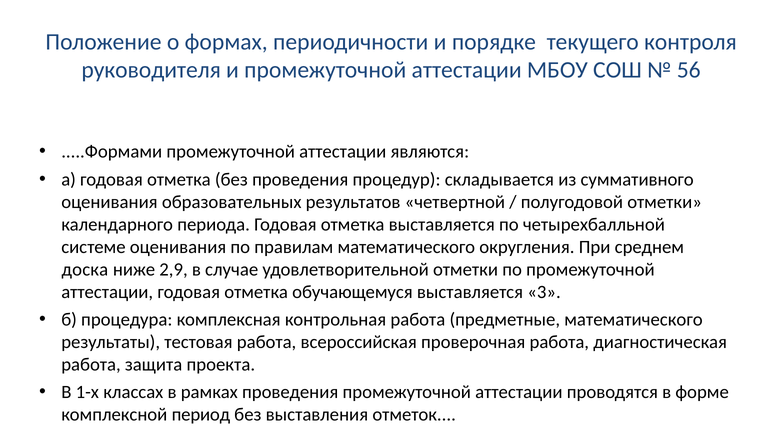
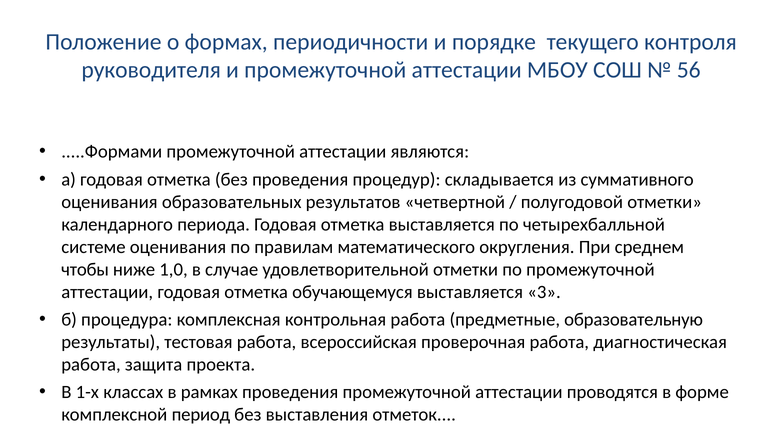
доска: доска -> чтобы
2,9: 2,9 -> 1,0
предметные математического: математического -> образовательную
